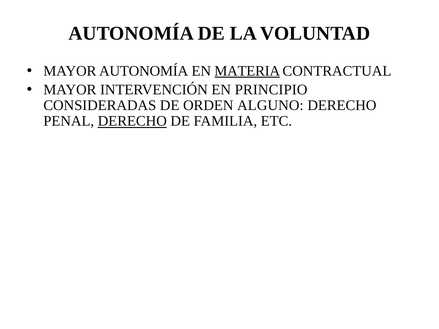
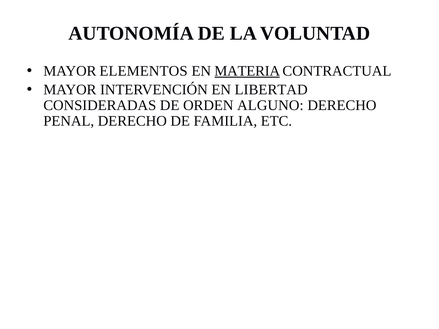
MAYOR AUTONOMÍA: AUTONOMÍA -> ELEMENTOS
PRINCIPIO: PRINCIPIO -> LIBERTAD
DERECHO at (132, 121) underline: present -> none
